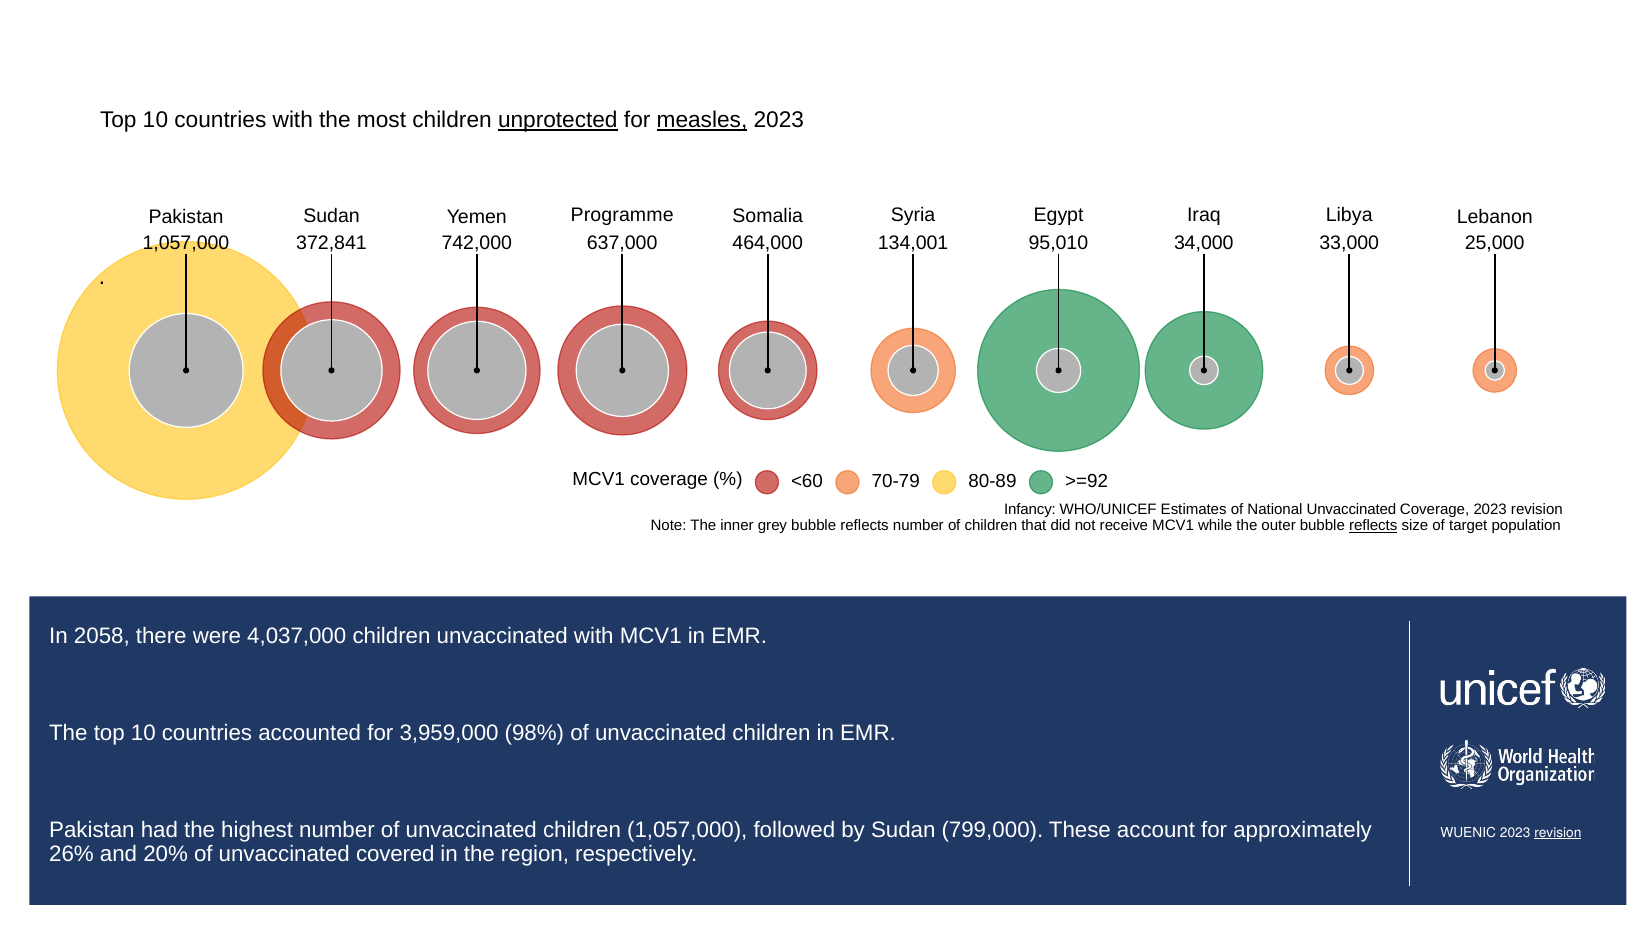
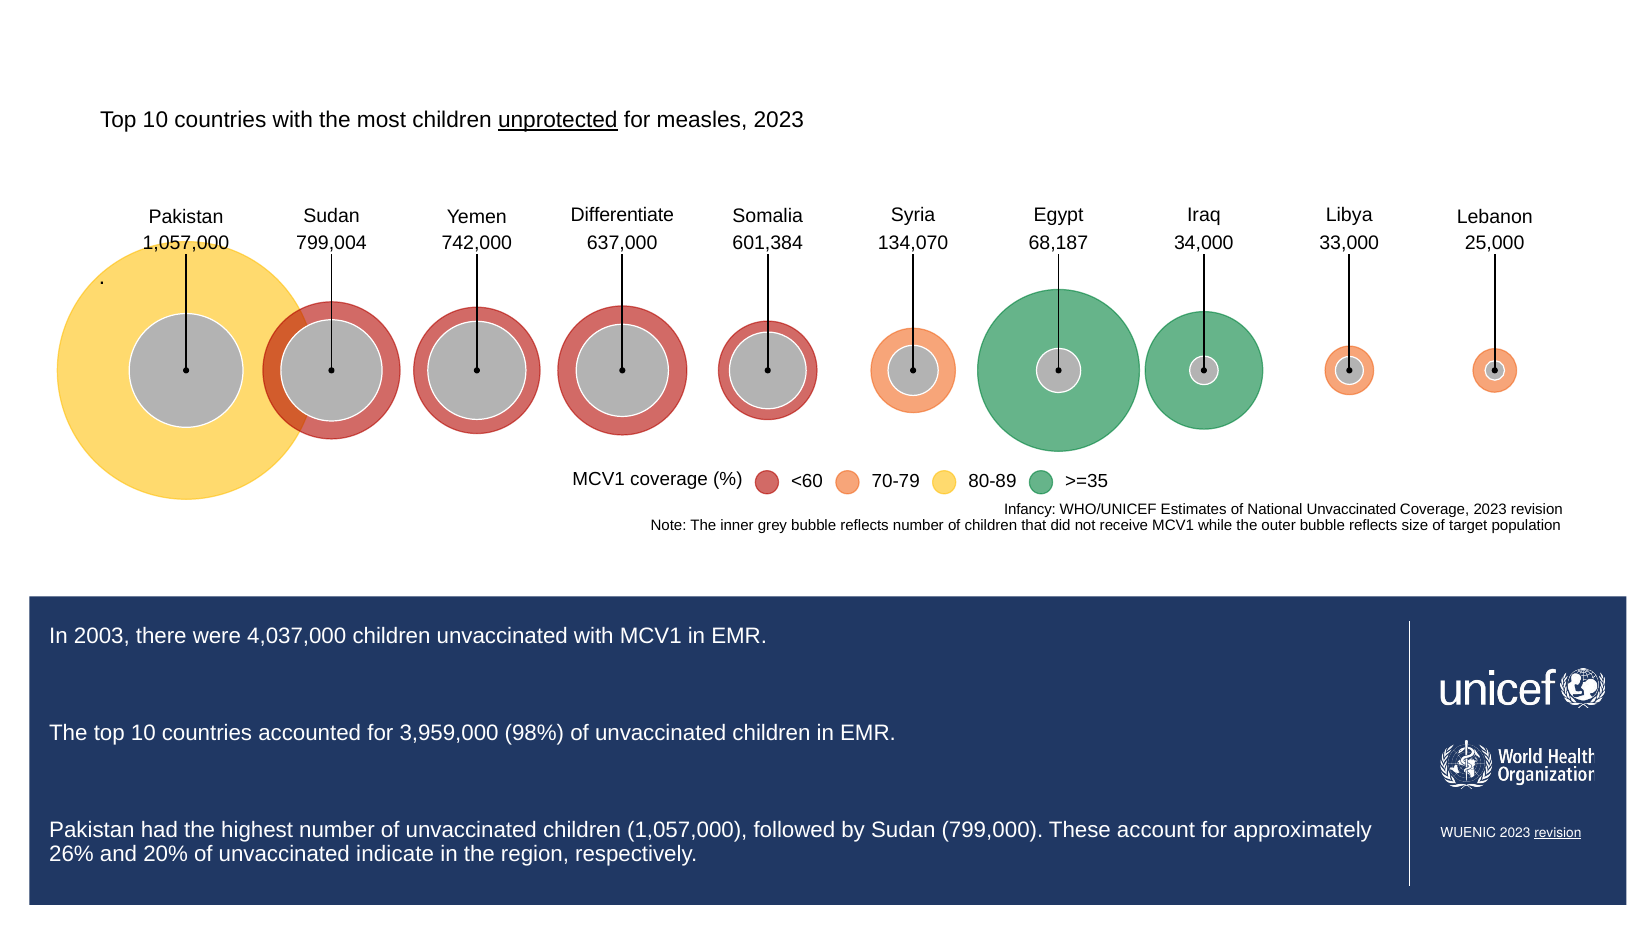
measles underline: present -> none
Programme at (622, 215): Programme -> Differentiate
372,841: 372,841 -> 799,004
464,000: 464,000 -> 601,384
134,001: 134,001 -> 134,070
95,010: 95,010 -> 68,187
>=92: >=92 -> >=35
reflects at (1373, 526) underline: present -> none
2058: 2058 -> 2003
covered: covered -> indicate
